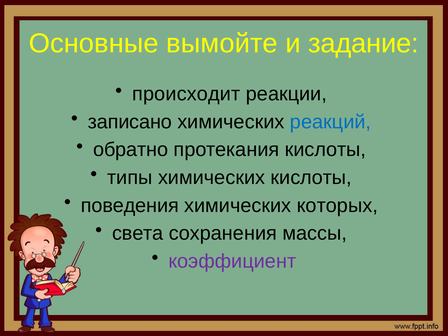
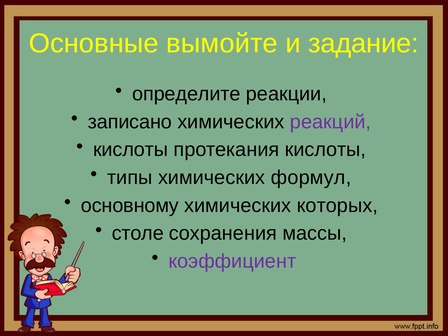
происходит: происходит -> определите
реакций colour: blue -> purple
обратно at (131, 150): обратно -> кислоты
химических кислоты: кислоты -> формул
поведения: поведения -> основному
света: света -> столе
